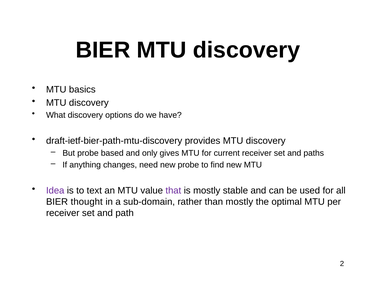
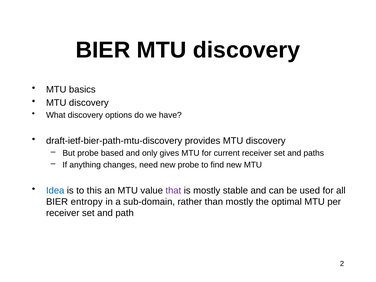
Idea colour: purple -> blue
text: text -> this
thought: thought -> entropy
